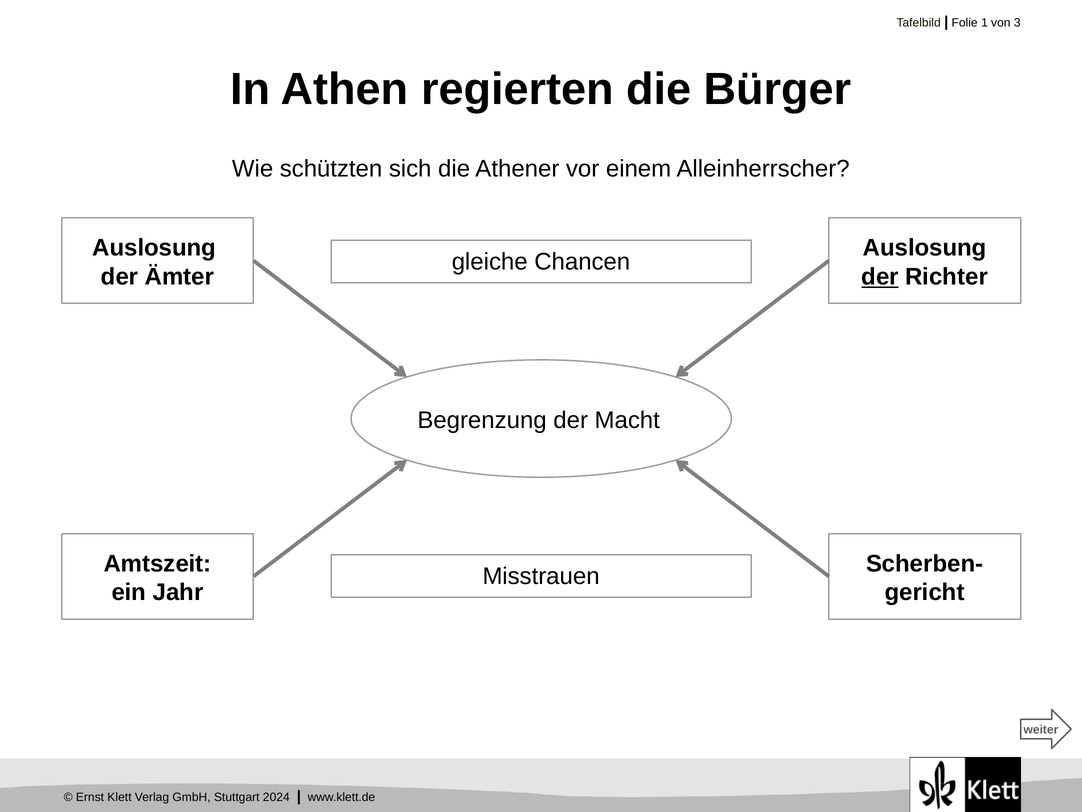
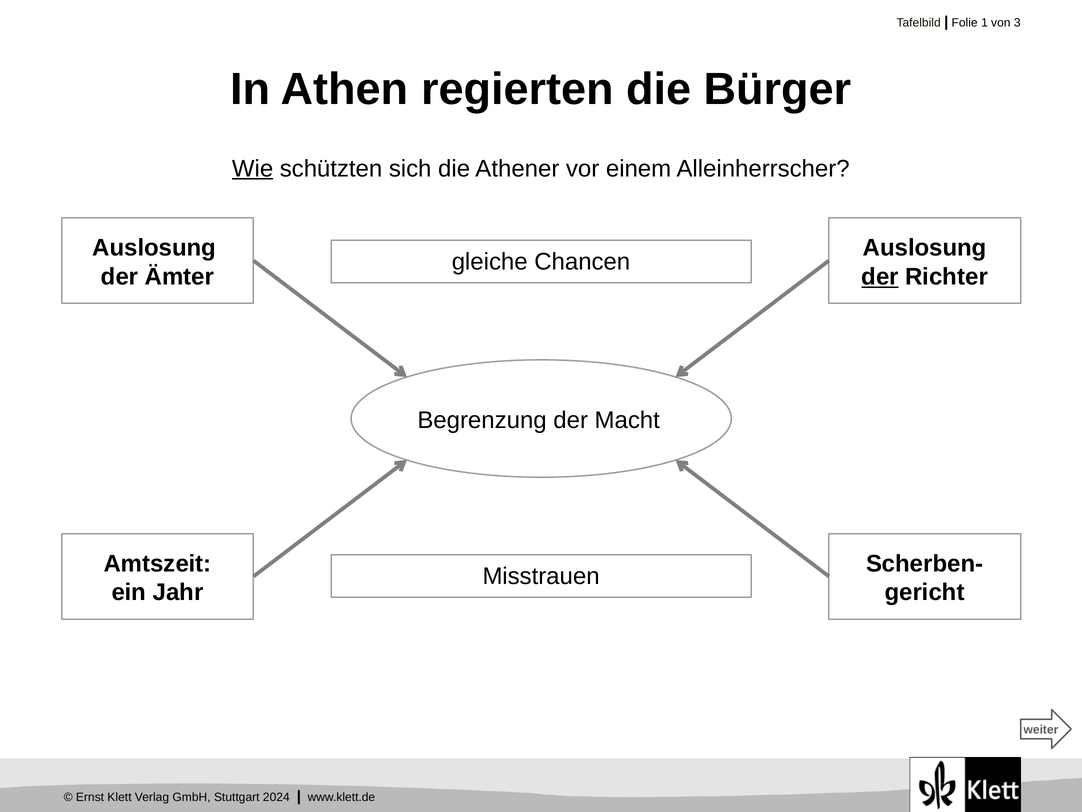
Wie underline: none -> present
